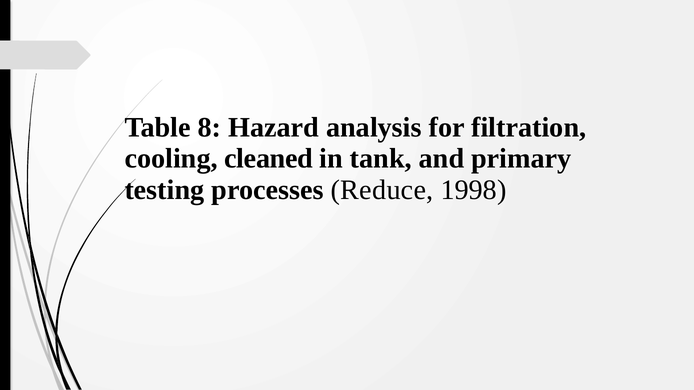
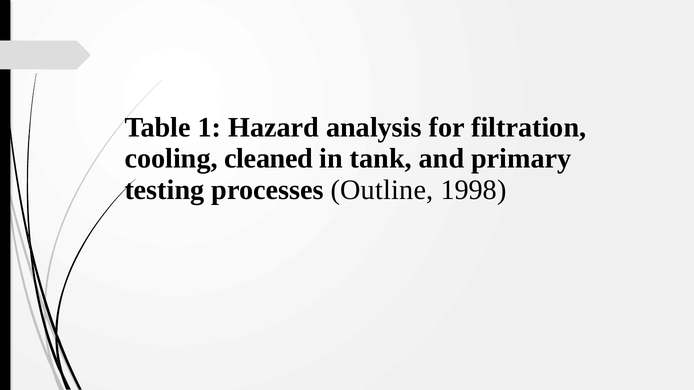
8: 8 -> 1
Reduce: Reduce -> Outline
